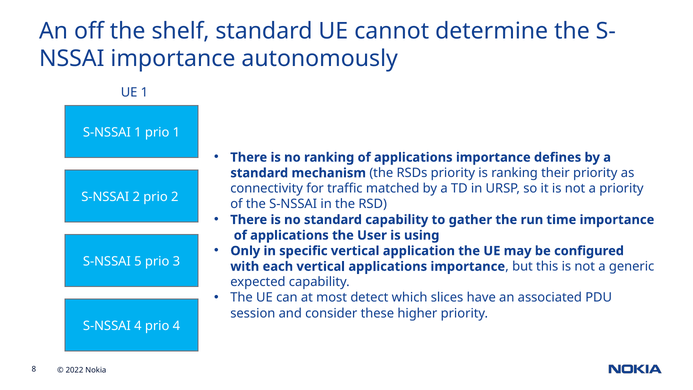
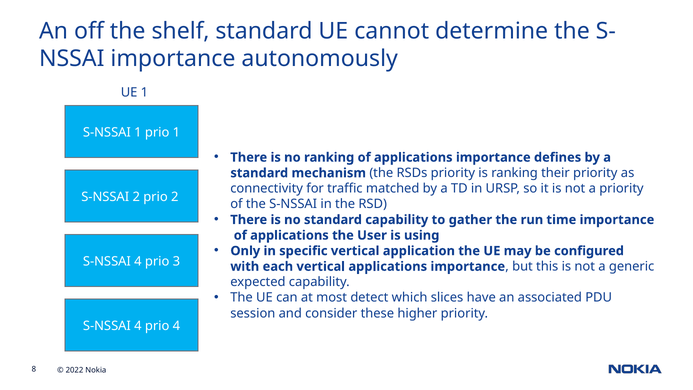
5 at (138, 261): 5 -> 4
